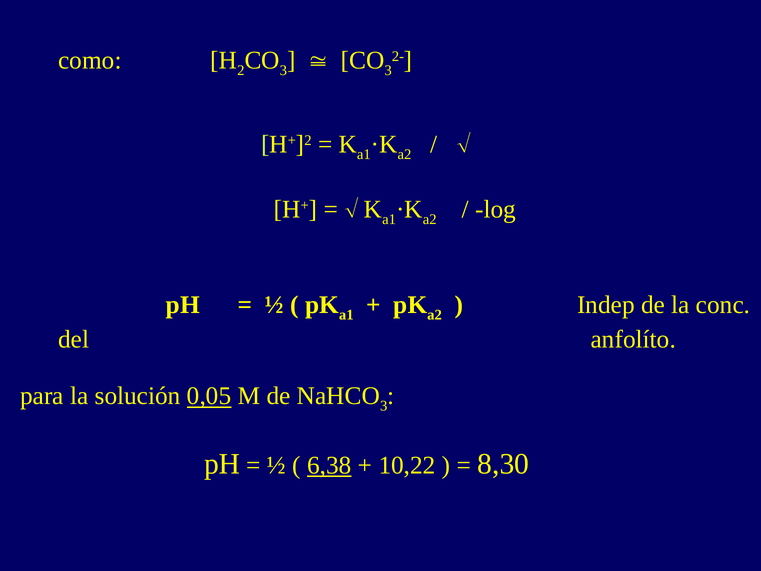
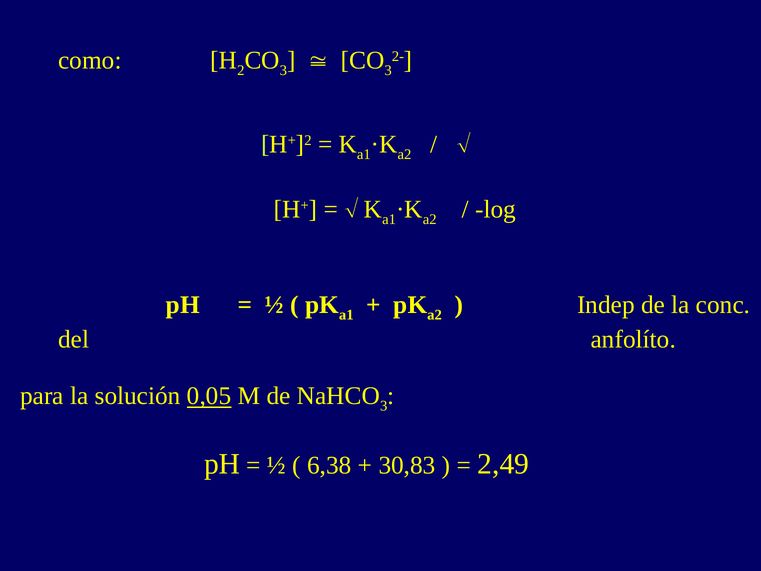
6,38 underline: present -> none
10,22: 10,22 -> 30,83
8,30: 8,30 -> 2,49
